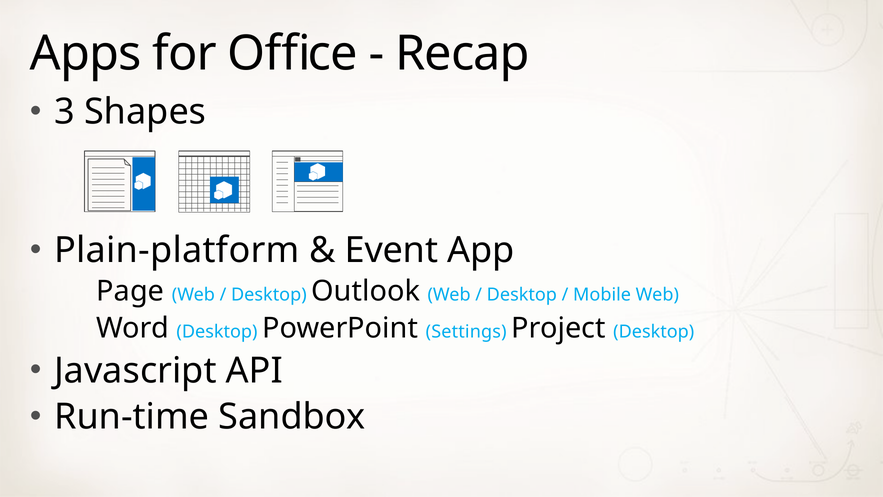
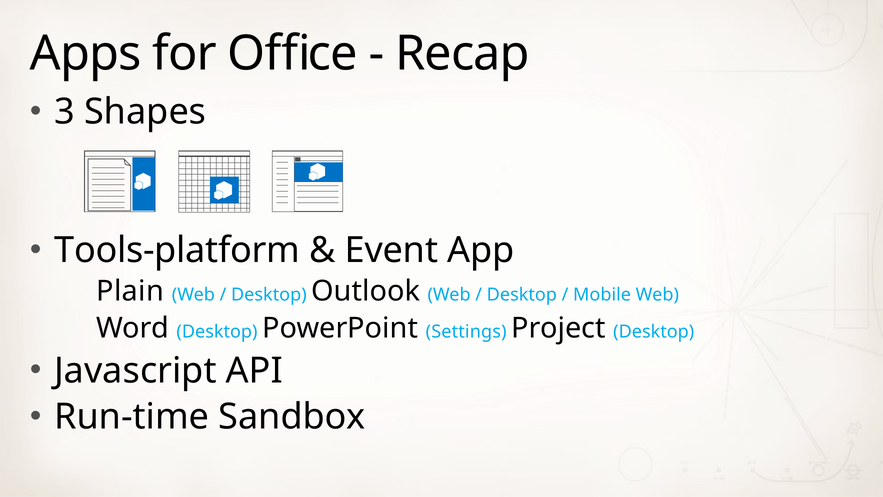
Plain-platform: Plain-platform -> Tools-platform
Page: Page -> Plain
